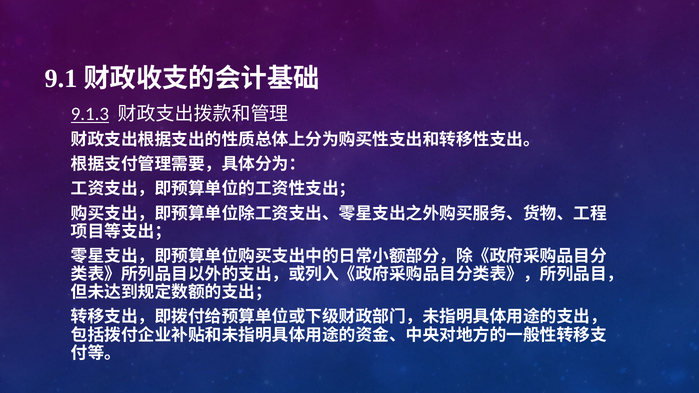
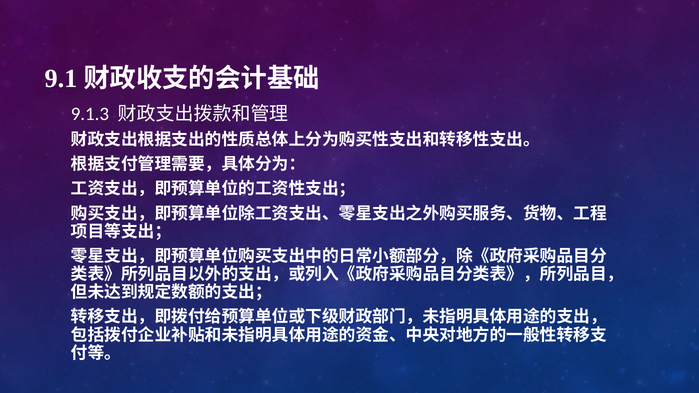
9.1.3 underline: present -> none
